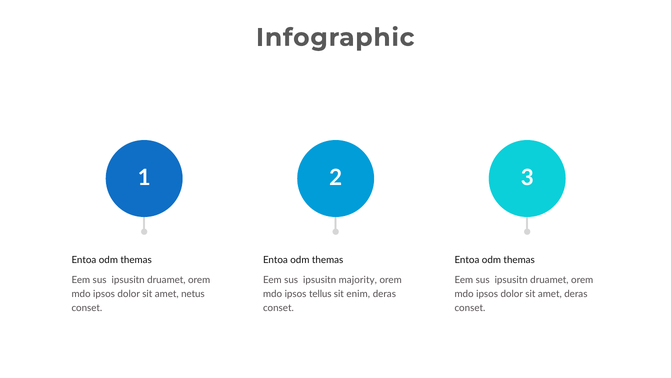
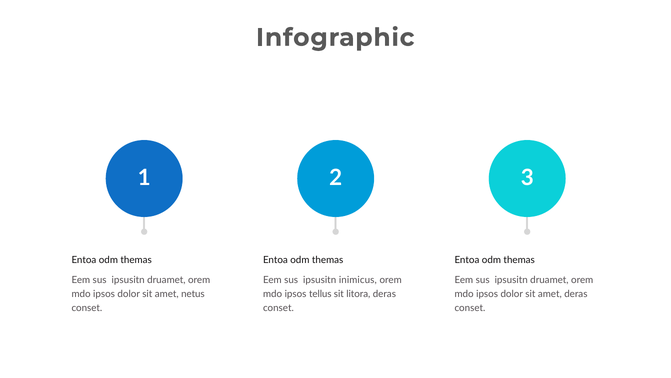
majority: majority -> inimicus
enim: enim -> litora
